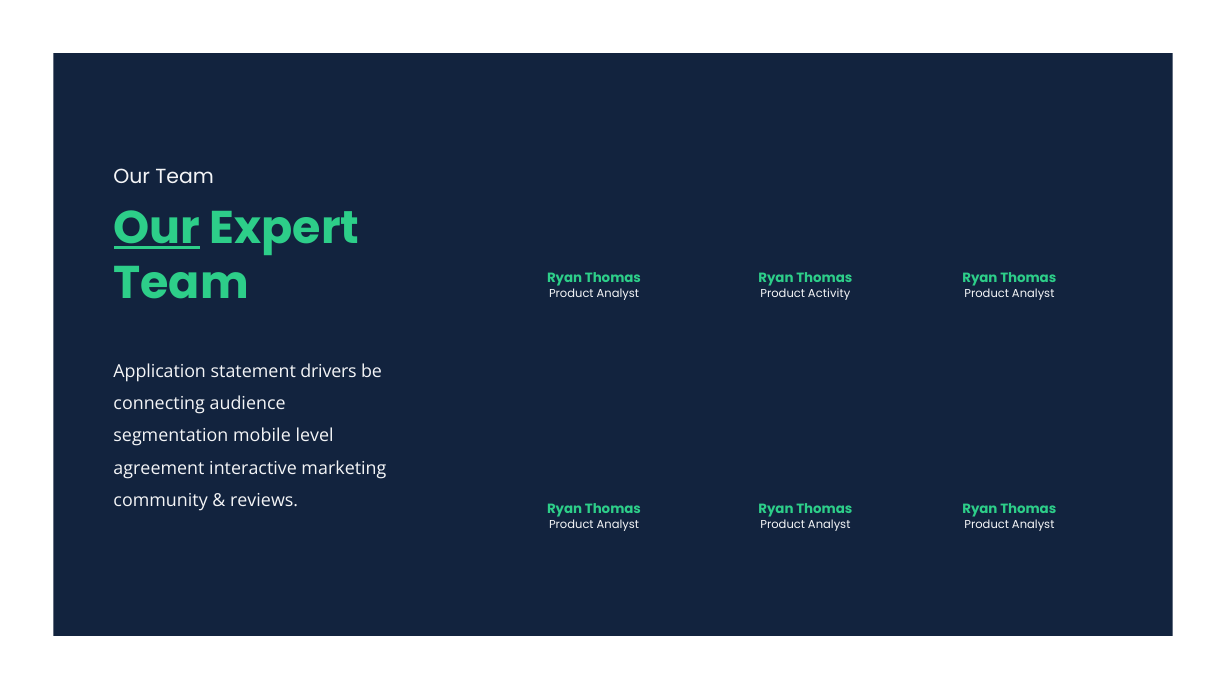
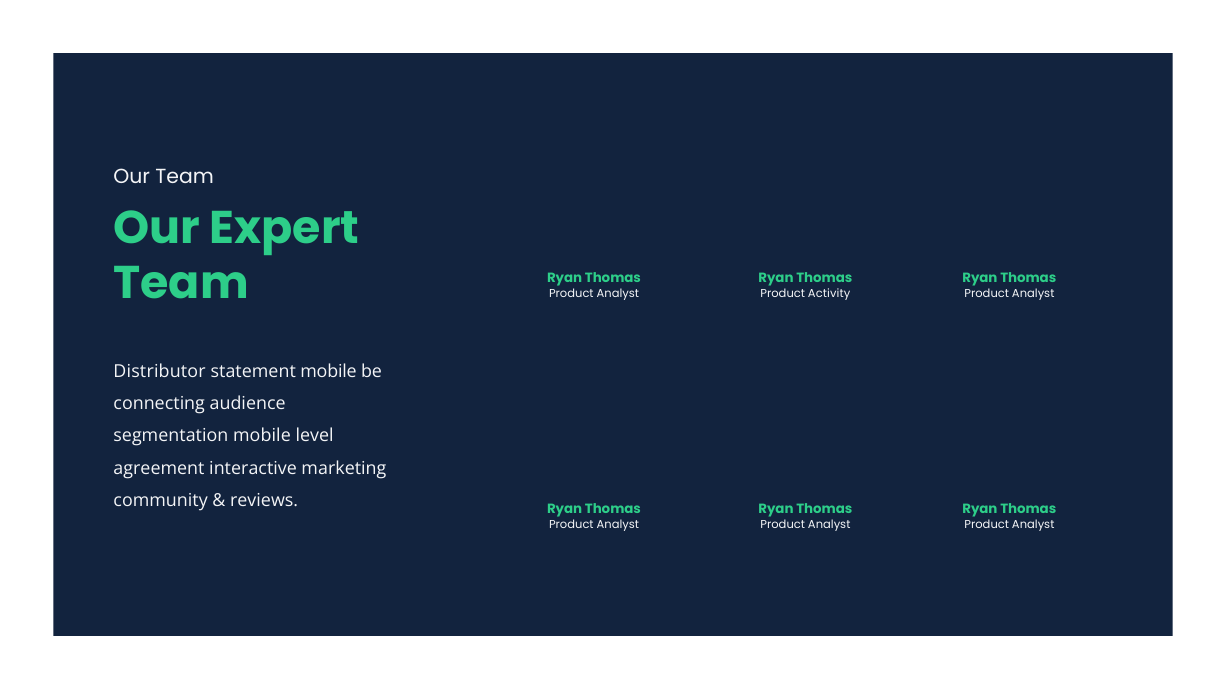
Our at (157, 228) underline: present -> none
Application: Application -> Distributor
statement drivers: drivers -> mobile
